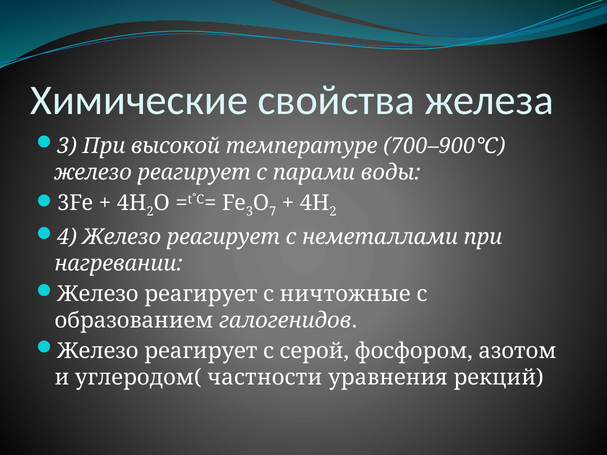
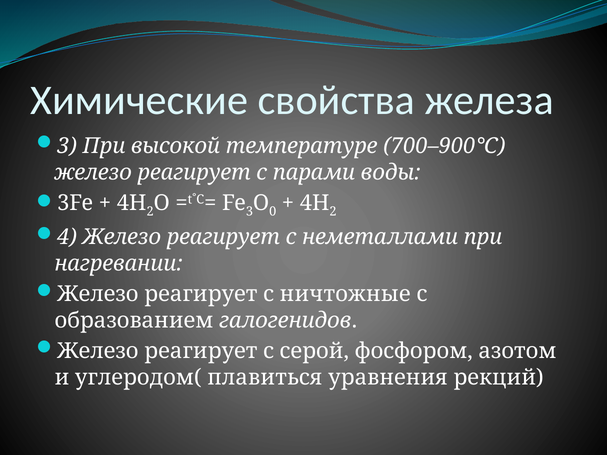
7: 7 -> 0
частности: частности -> плавиться
